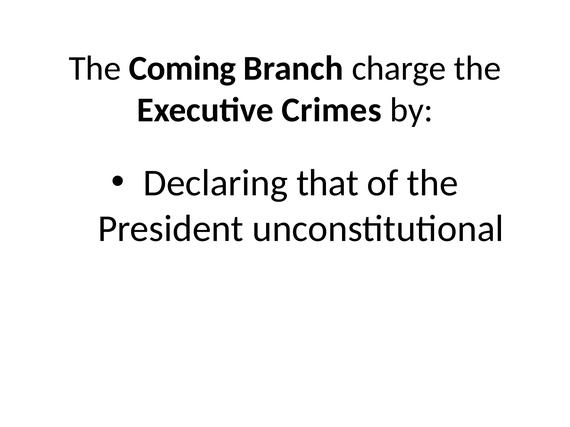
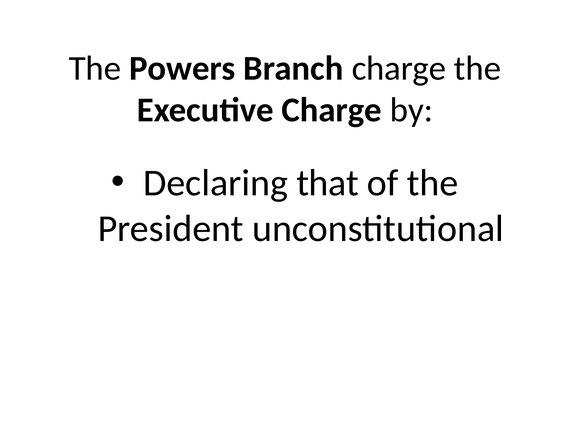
Coming: Coming -> Powers
Executive Crimes: Crimes -> Charge
